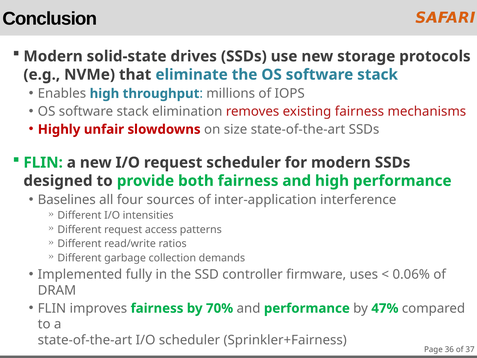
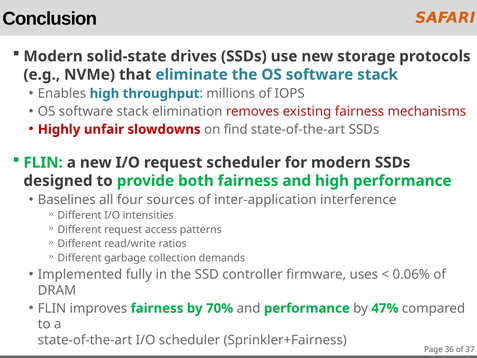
size: size -> find
